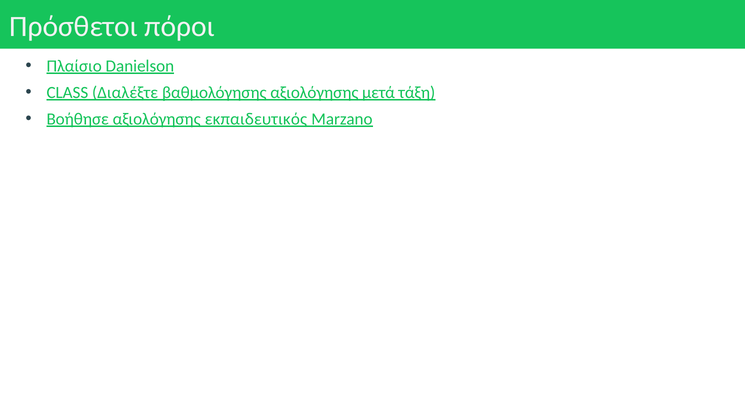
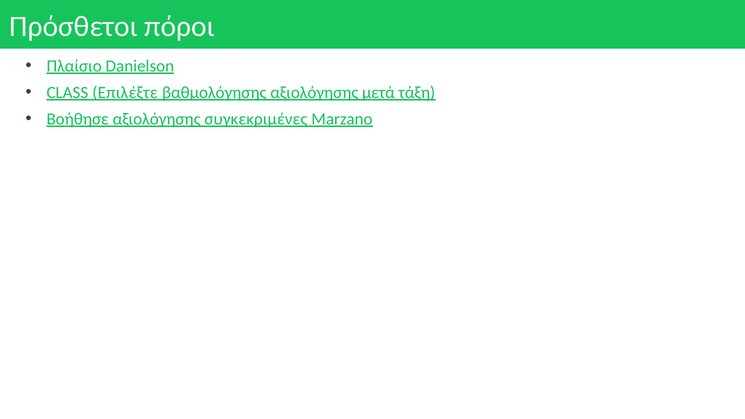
Διαλέξτε: Διαλέξτε -> Επιλέξτε
εκπαιδευτικός: εκπαιδευτικός -> συγκεκριμένες
